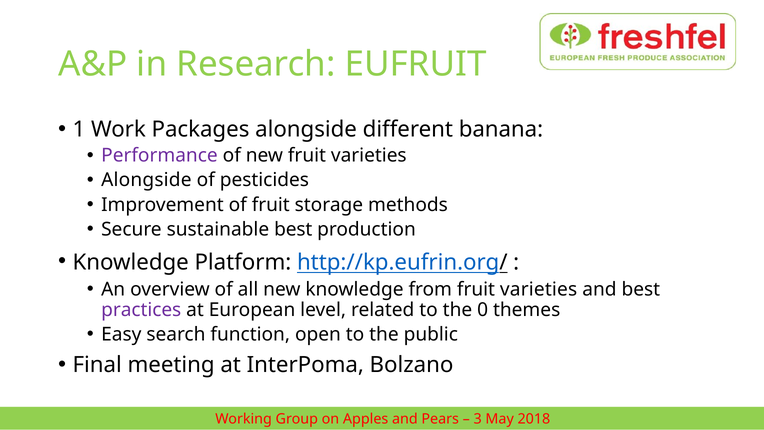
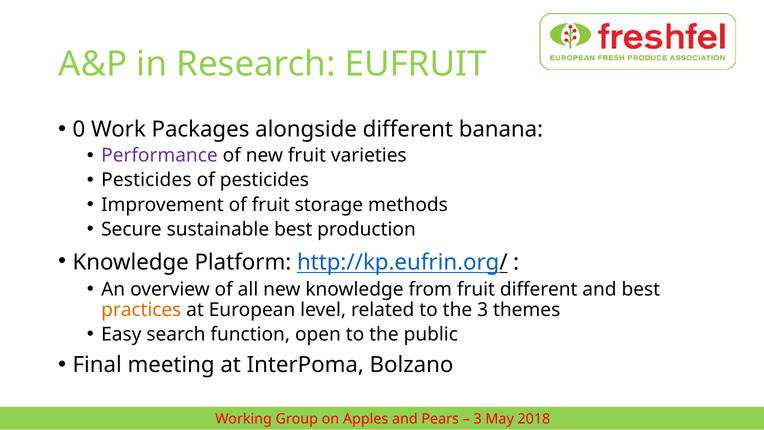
1: 1 -> 0
Alongside at (146, 180): Alongside -> Pesticides
from fruit varieties: varieties -> different
practices colour: purple -> orange
the 0: 0 -> 3
